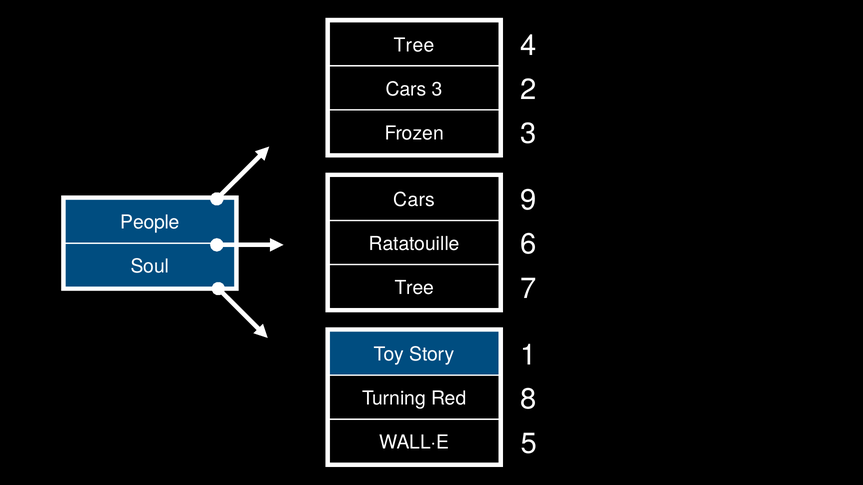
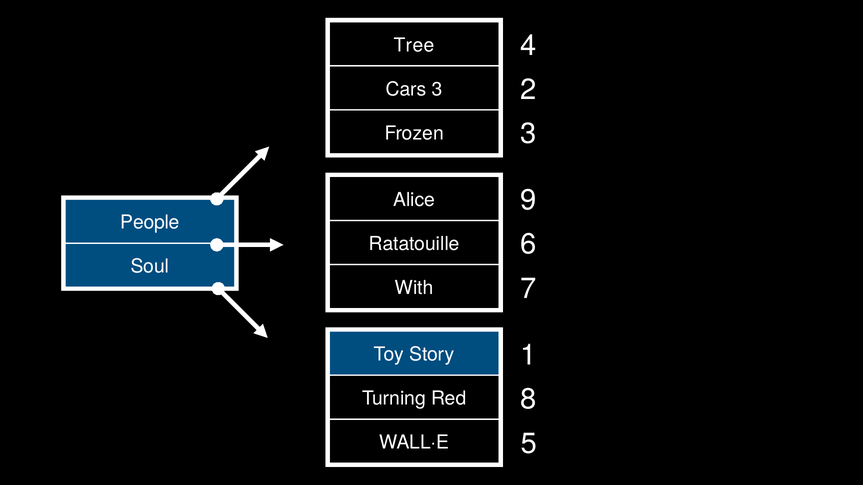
Cars at (414, 200): Cars -> Alice
Tree at (414, 288): Tree -> With
